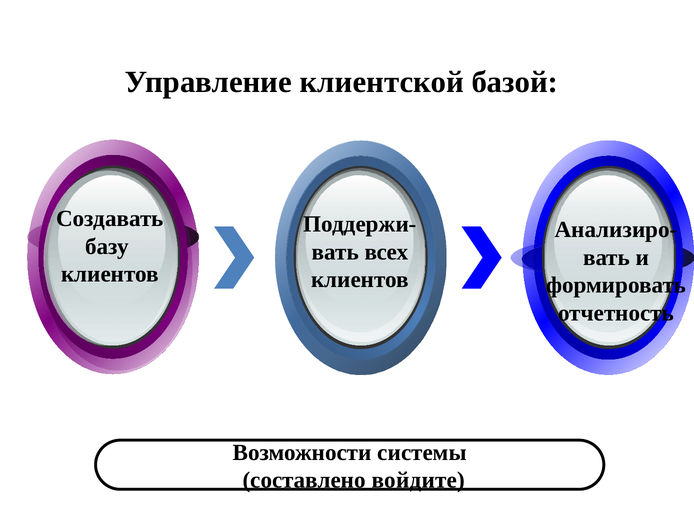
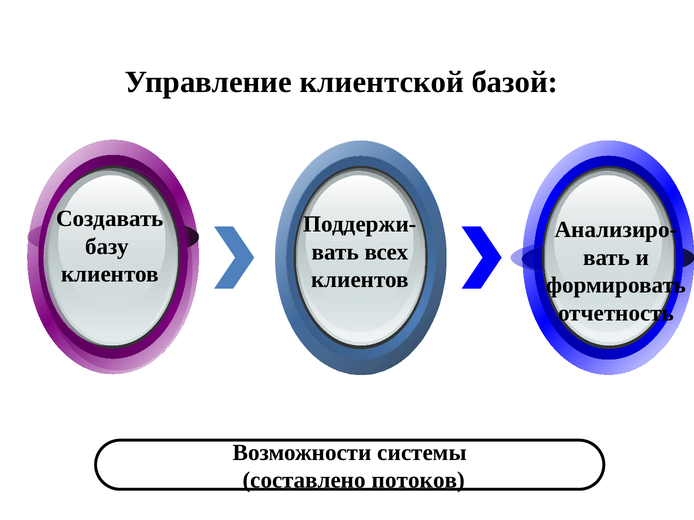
войдите: войдите -> потоков
